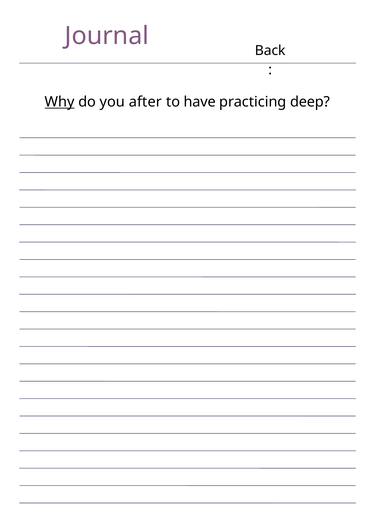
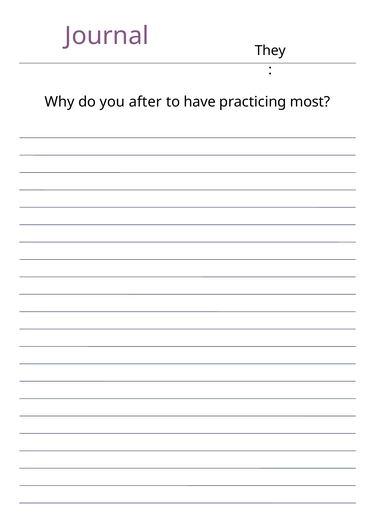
Back: Back -> They
Why underline: present -> none
deep: deep -> most
